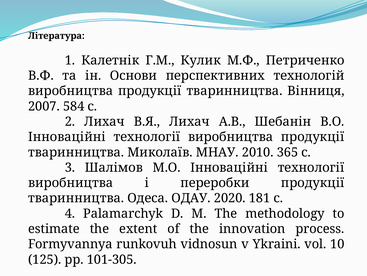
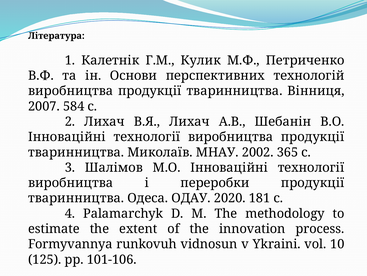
2010: 2010 -> 2002
101-305: 101-305 -> 101-106
